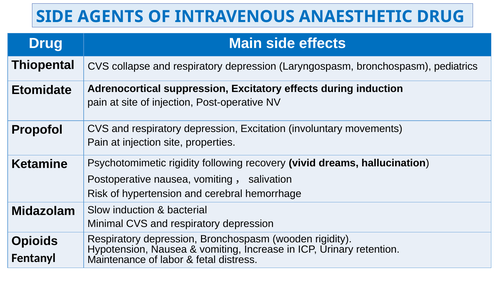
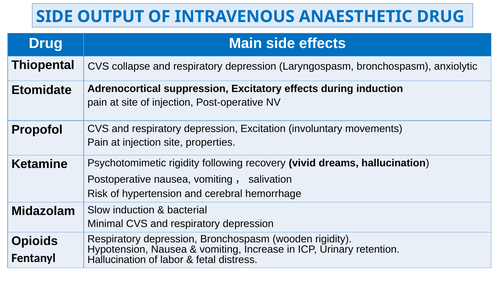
AGENTS: AGENTS -> OUTPUT
pediatrics: pediatrics -> anxiolytic
Maintenance at (117, 260): Maintenance -> Hallucination
